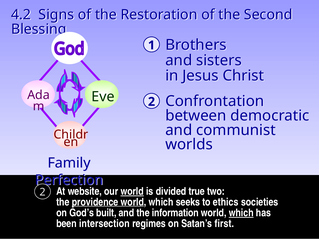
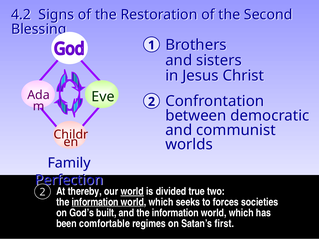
website: website -> thereby
providence at (95, 202): providence -> information
ethics: ethics -> forces
which at (241, 213) underline: present -> none
intersection: intersection -> comfortable
